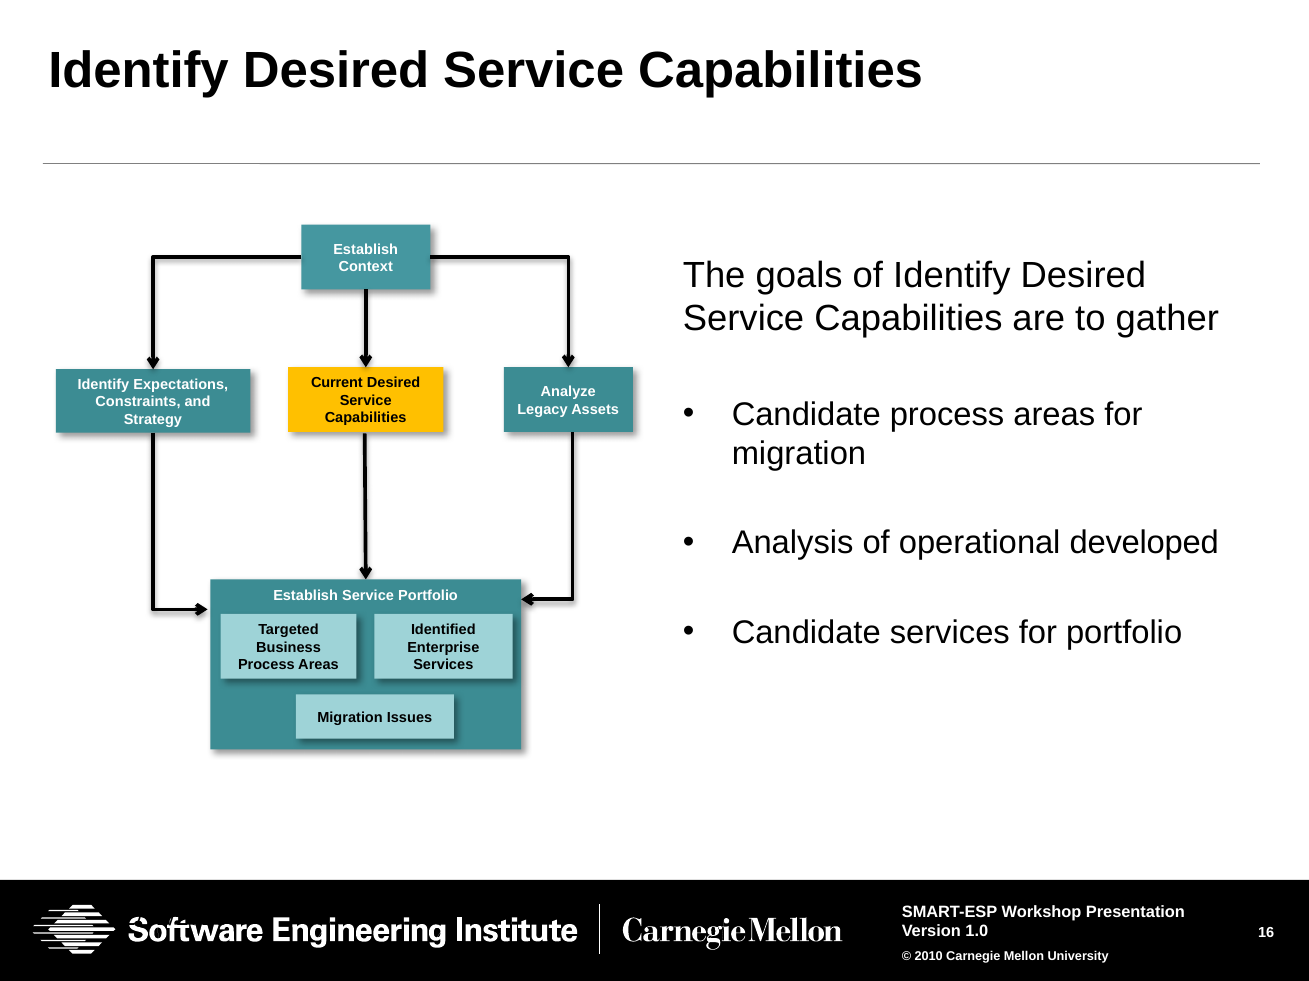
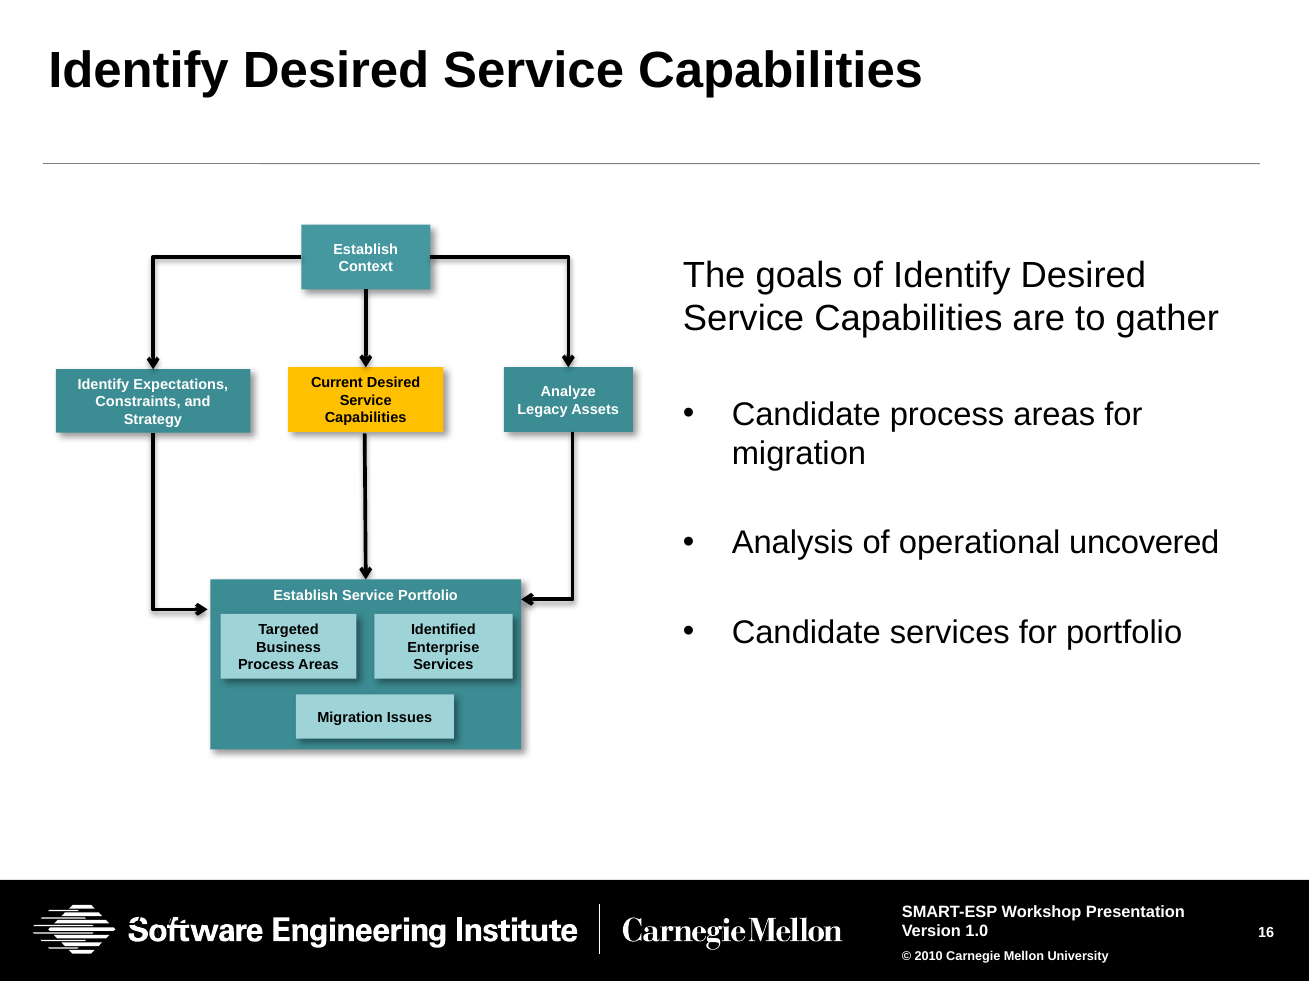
developed: developed -> uncovered
